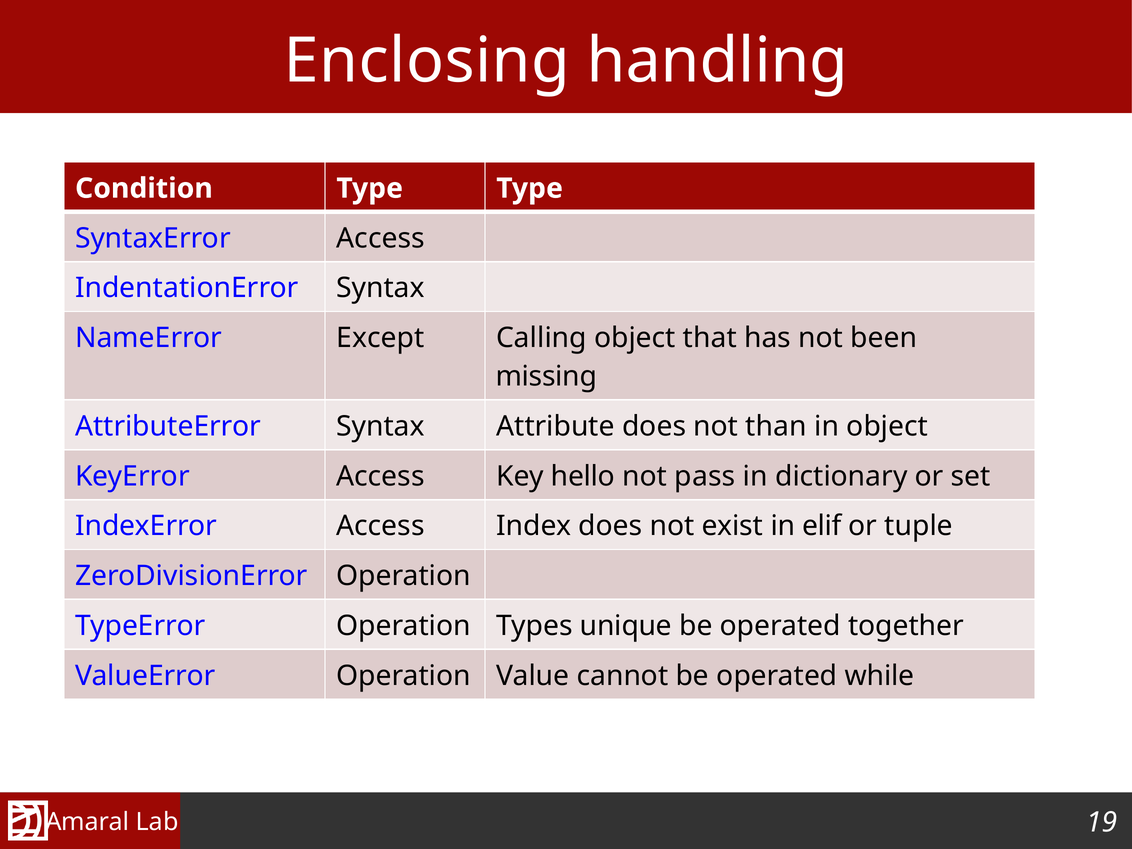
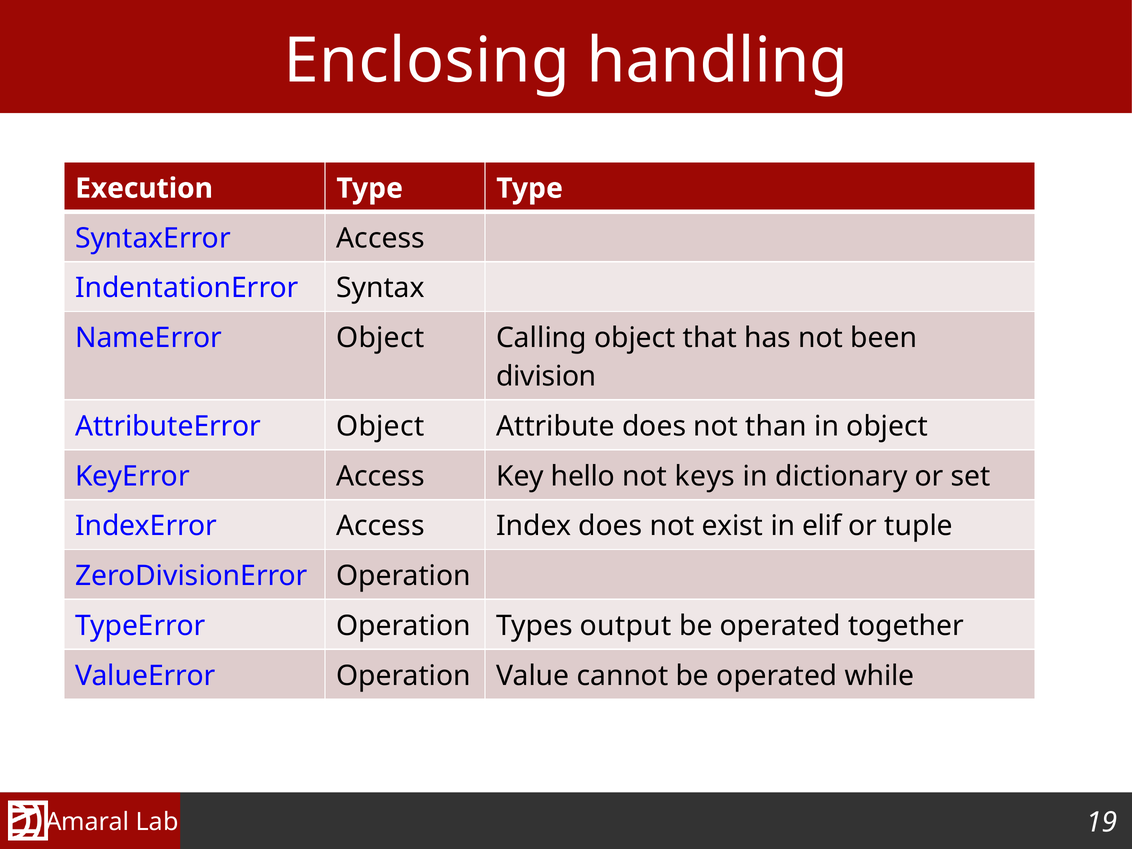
Condition: Condition -> Execution
NameError Except: Except -> Object
missing: missing -> division
AttributeError Syntax: Syntax -> Object
pass: pass -> keys
unique: unique -> output
